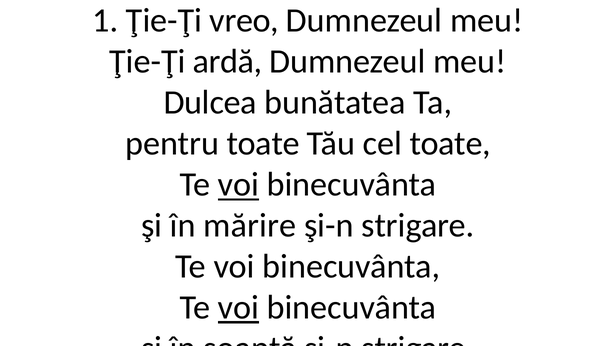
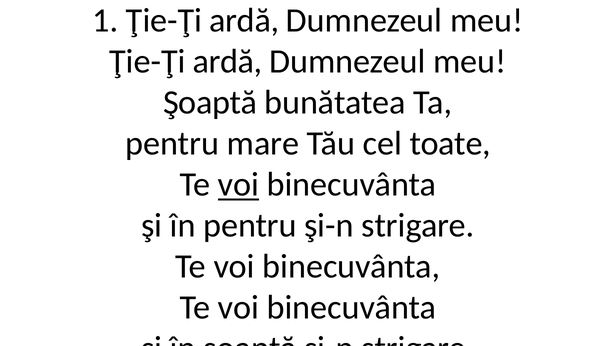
1 Ţie-Ţi vreo: vreo -> ardă
Dulcea at (210, 103): Dulcea -> Şoaptă
pentru toate: toate -> mare
în mărire: mărire -> pentru
voi at (239, 308) underline: present -> none
